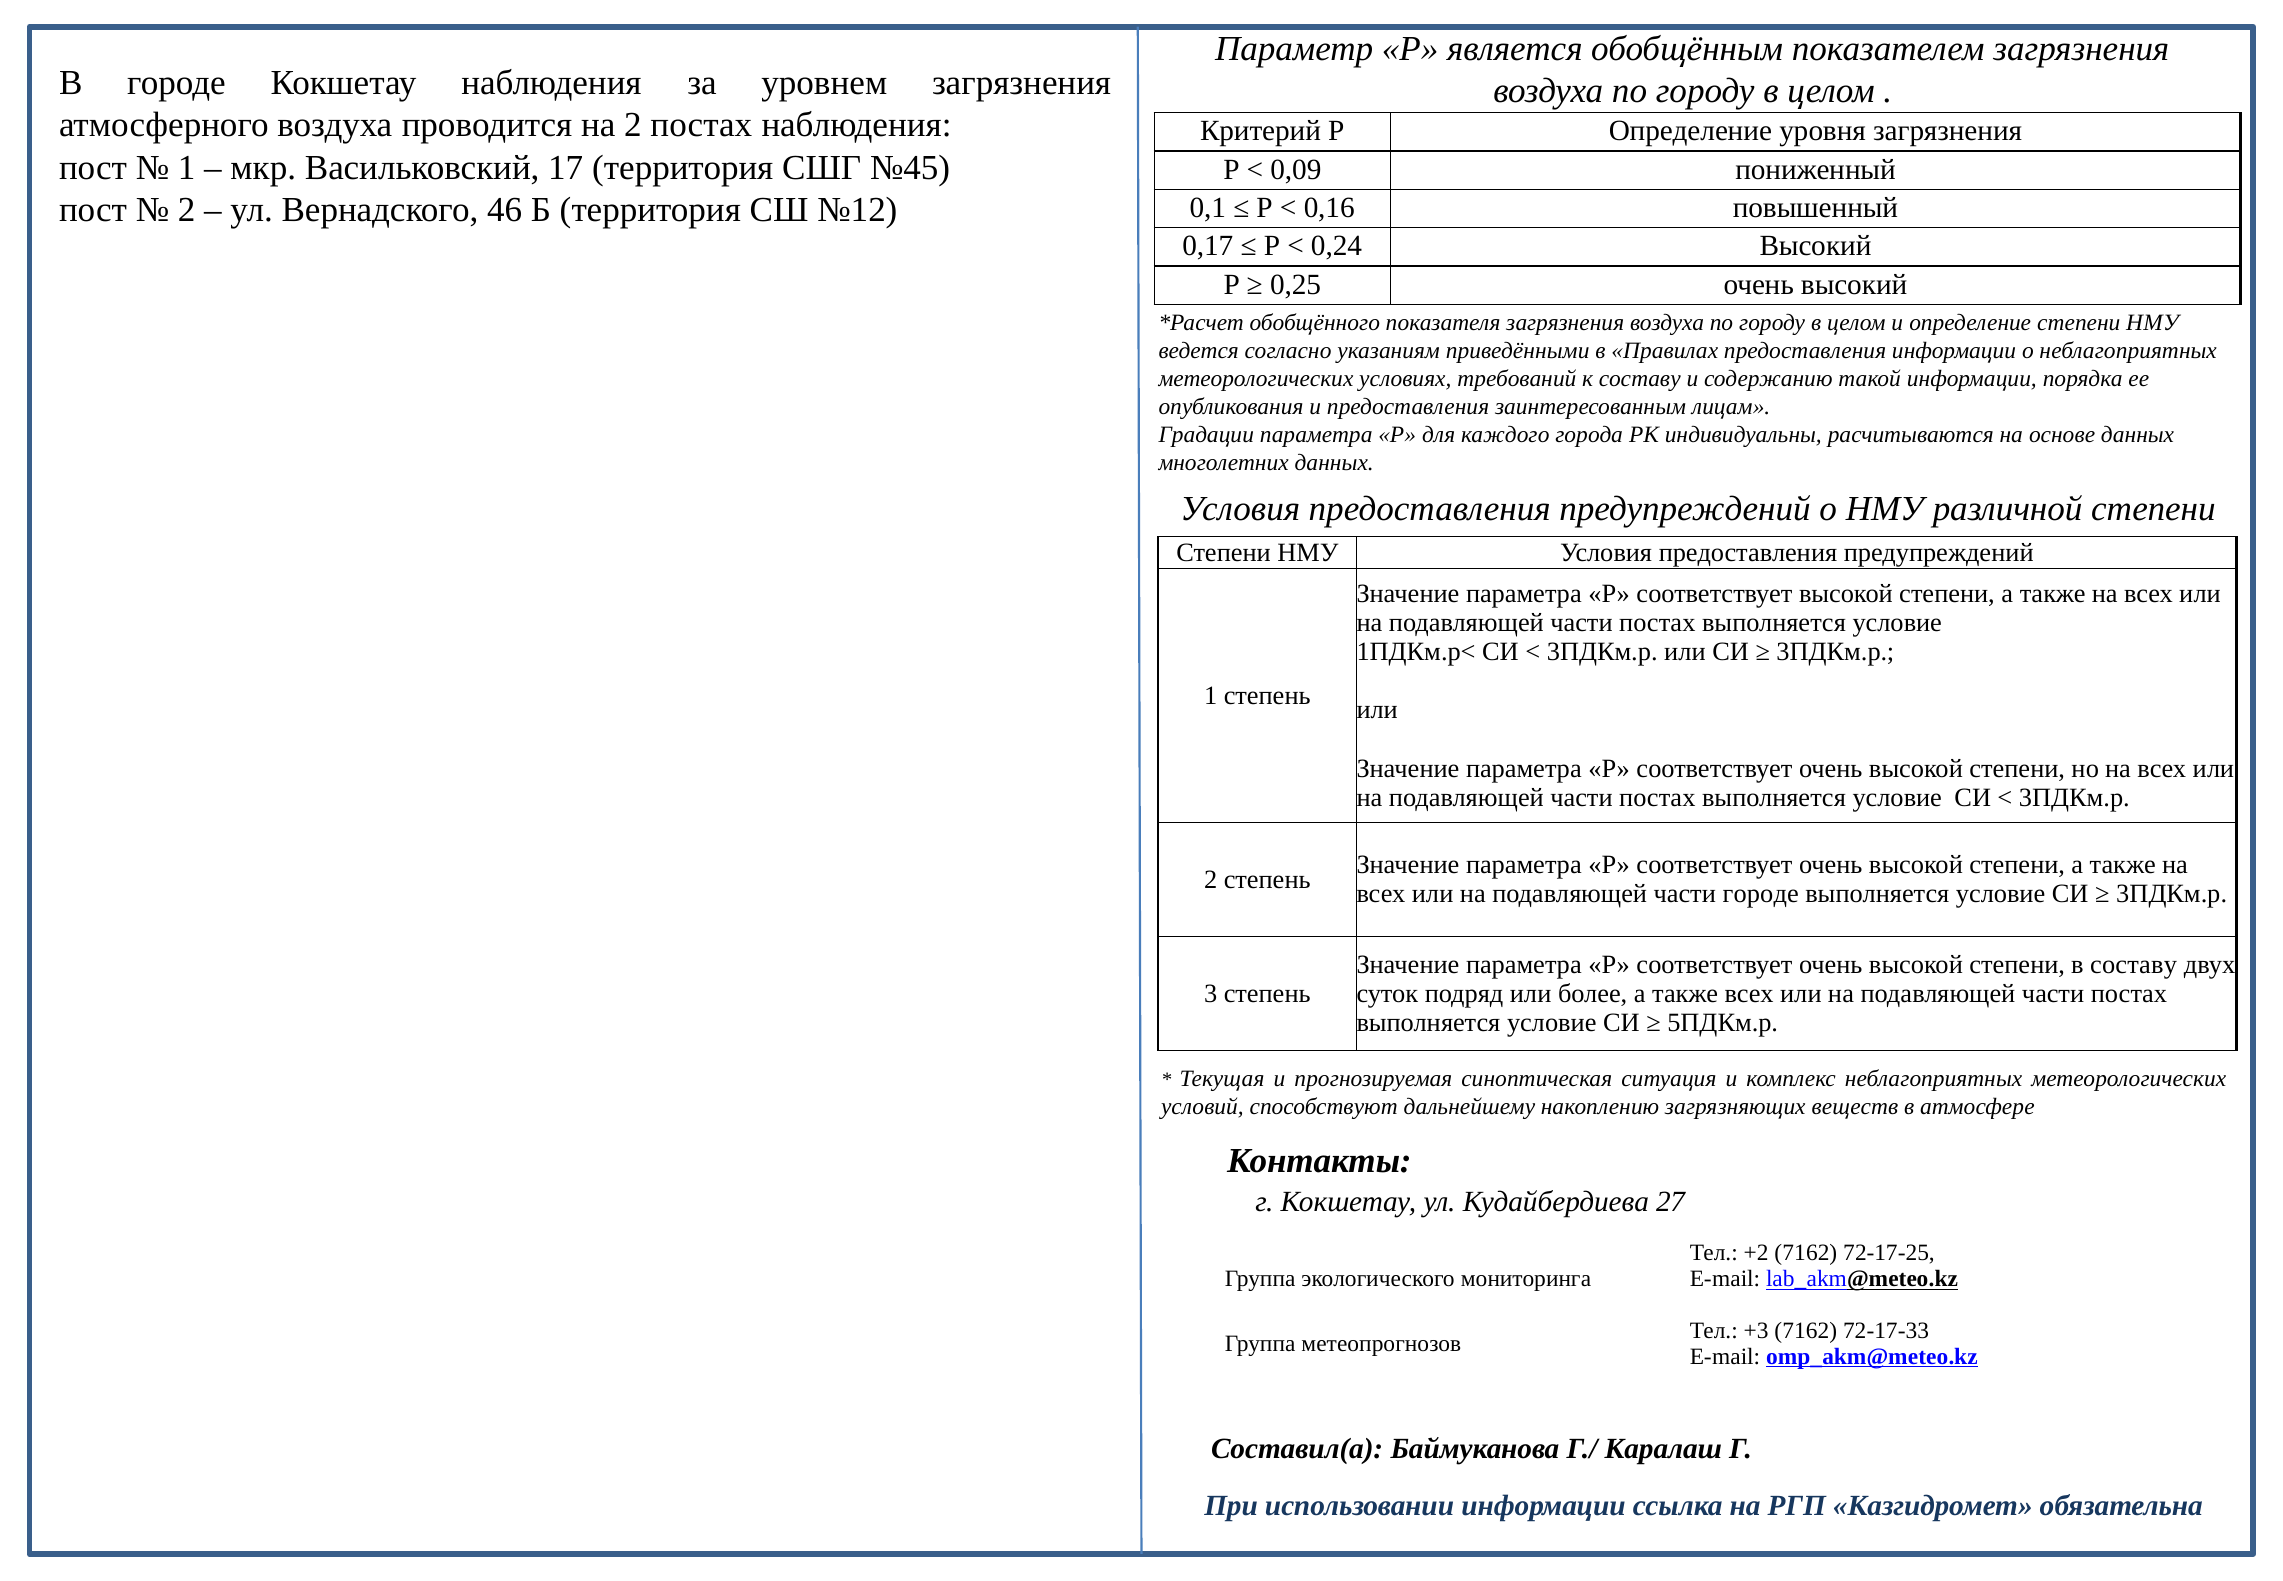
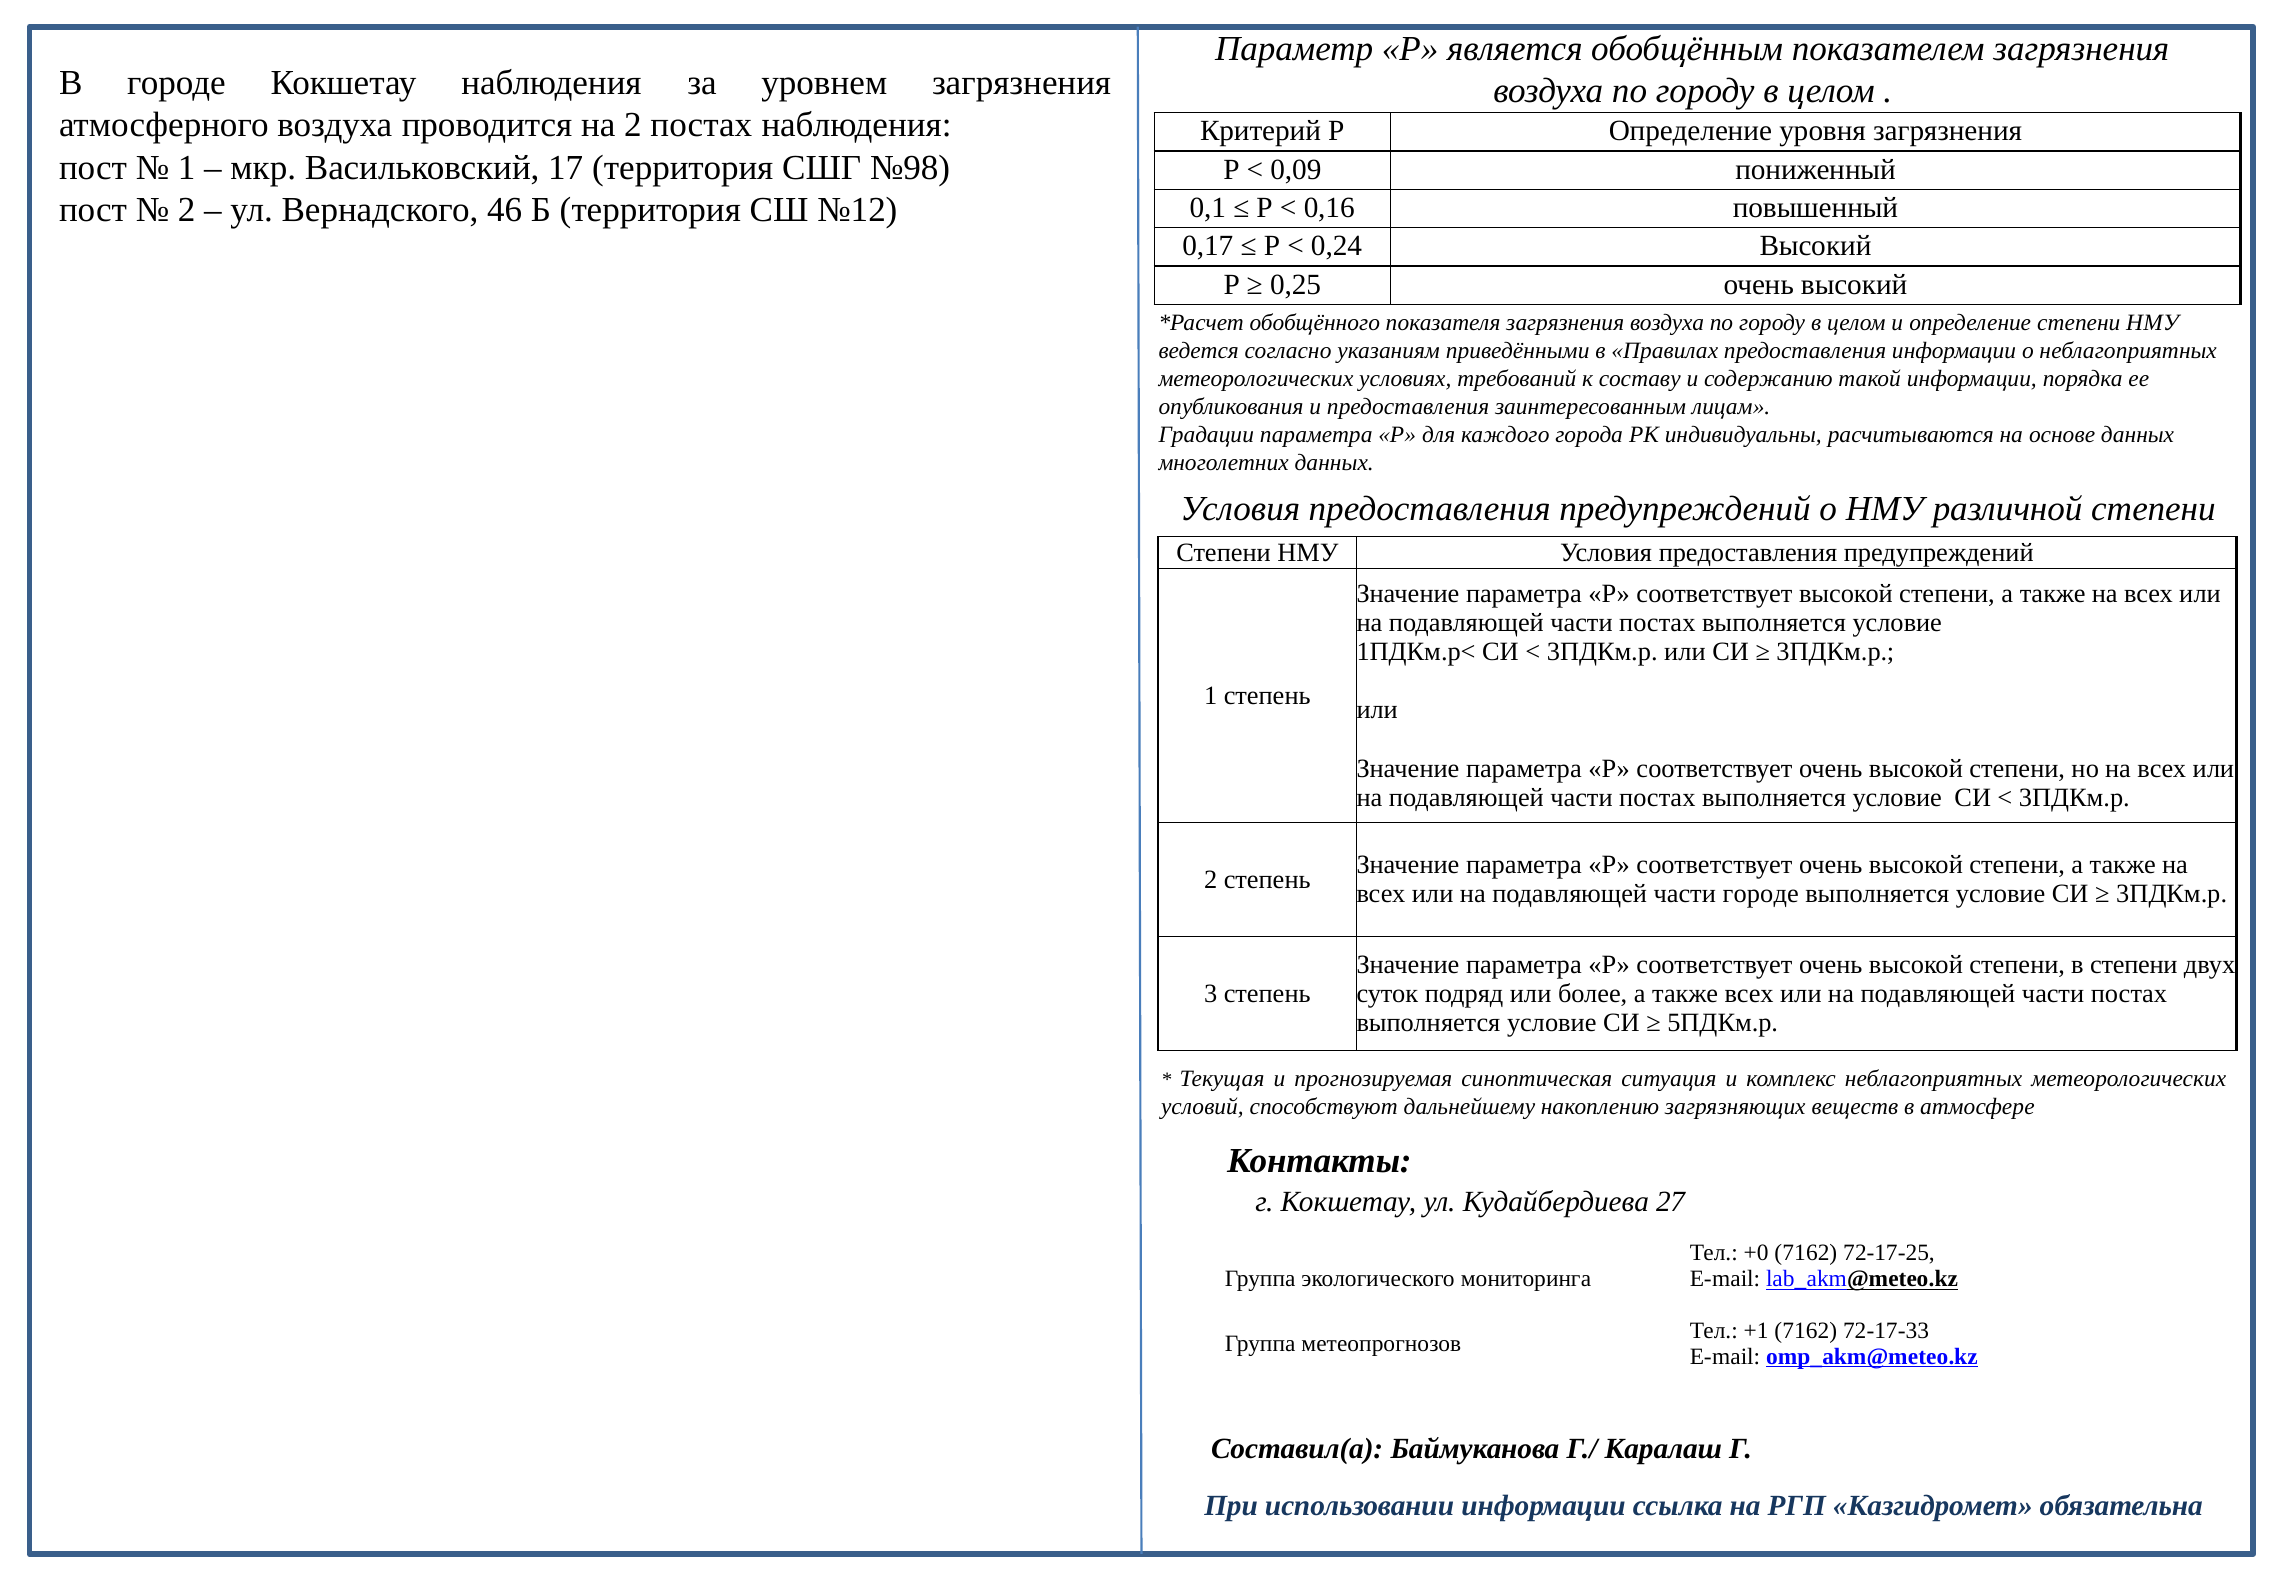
№45: №45 -> №98
в составу: составу -> степени
+2: +2 -> +0
+3: +3 -> +1
